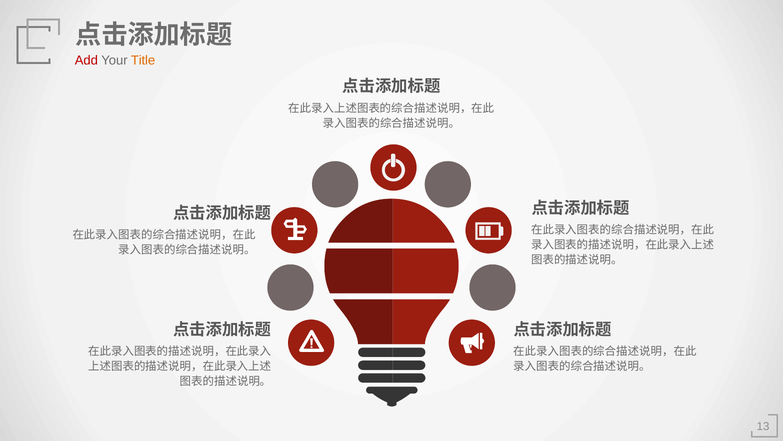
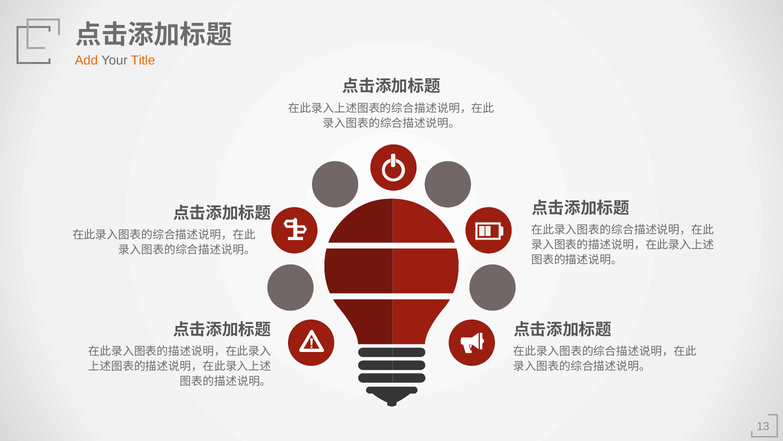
Add colour: red -> orange
